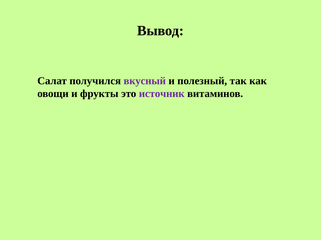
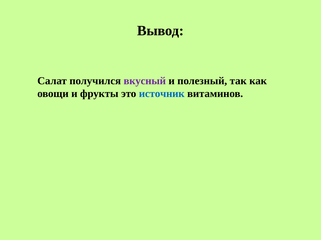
источник colour: purple -> blue
